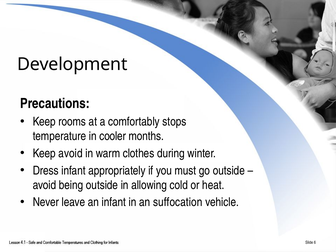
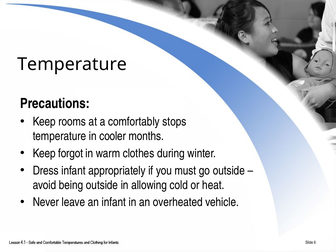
Development at (72, 64): Development -> Temperature
Keep avoid: avoid -> forgot
suffocation: suffocation -> overheated
